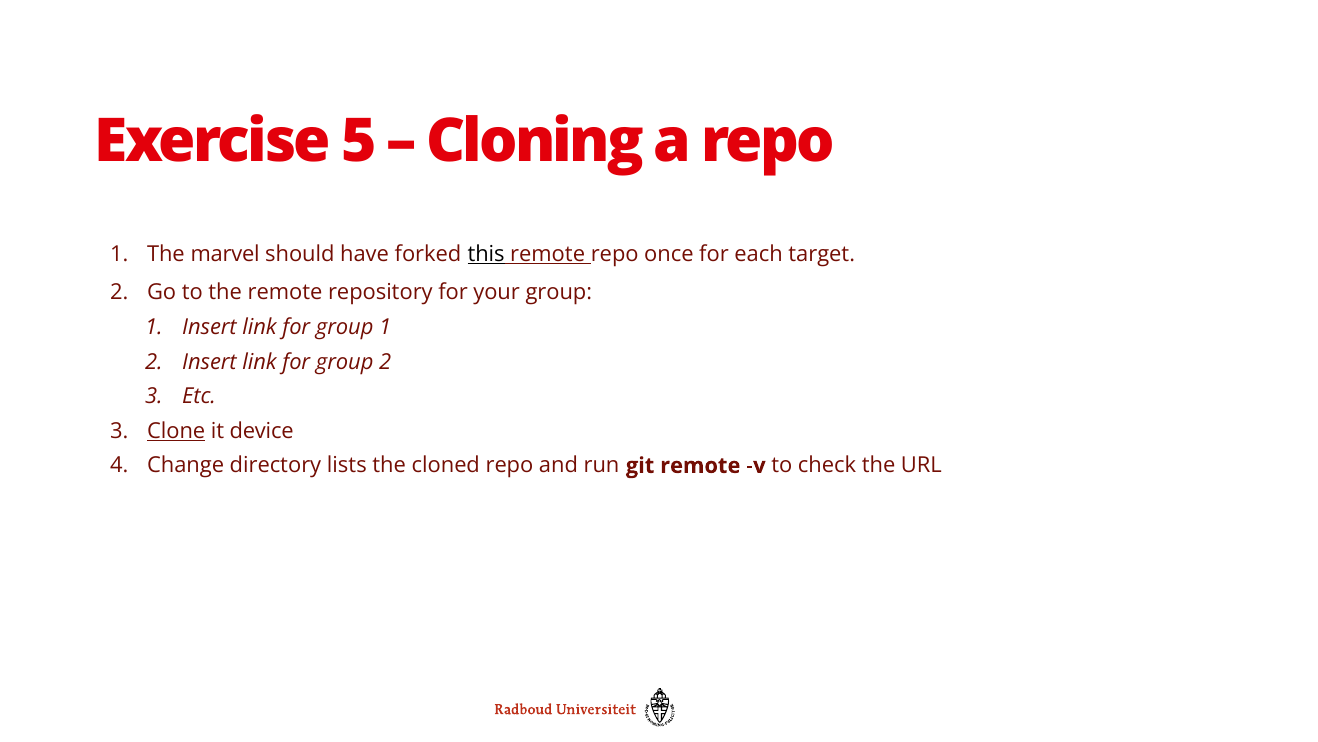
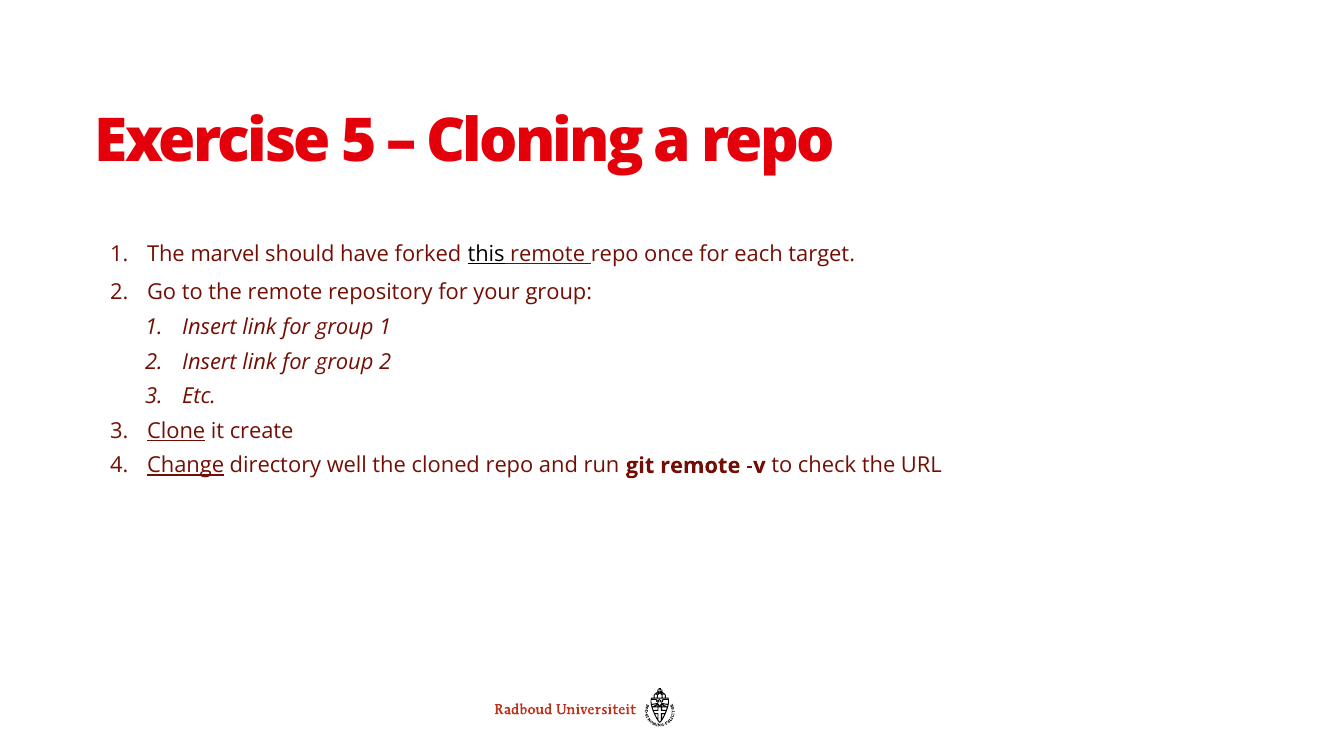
device: device -> create
Change underline: none -> present
lists: lists -> well
